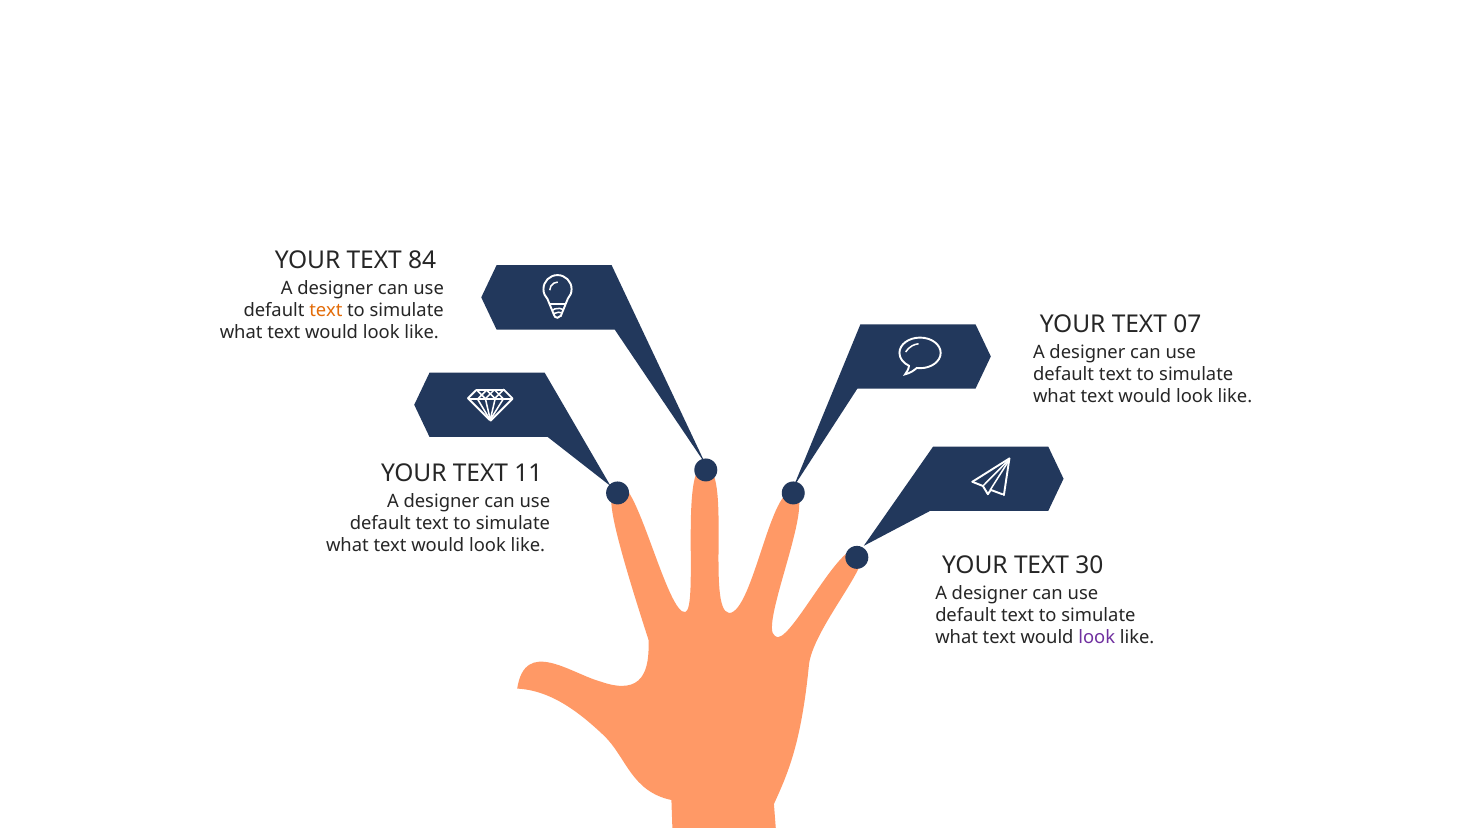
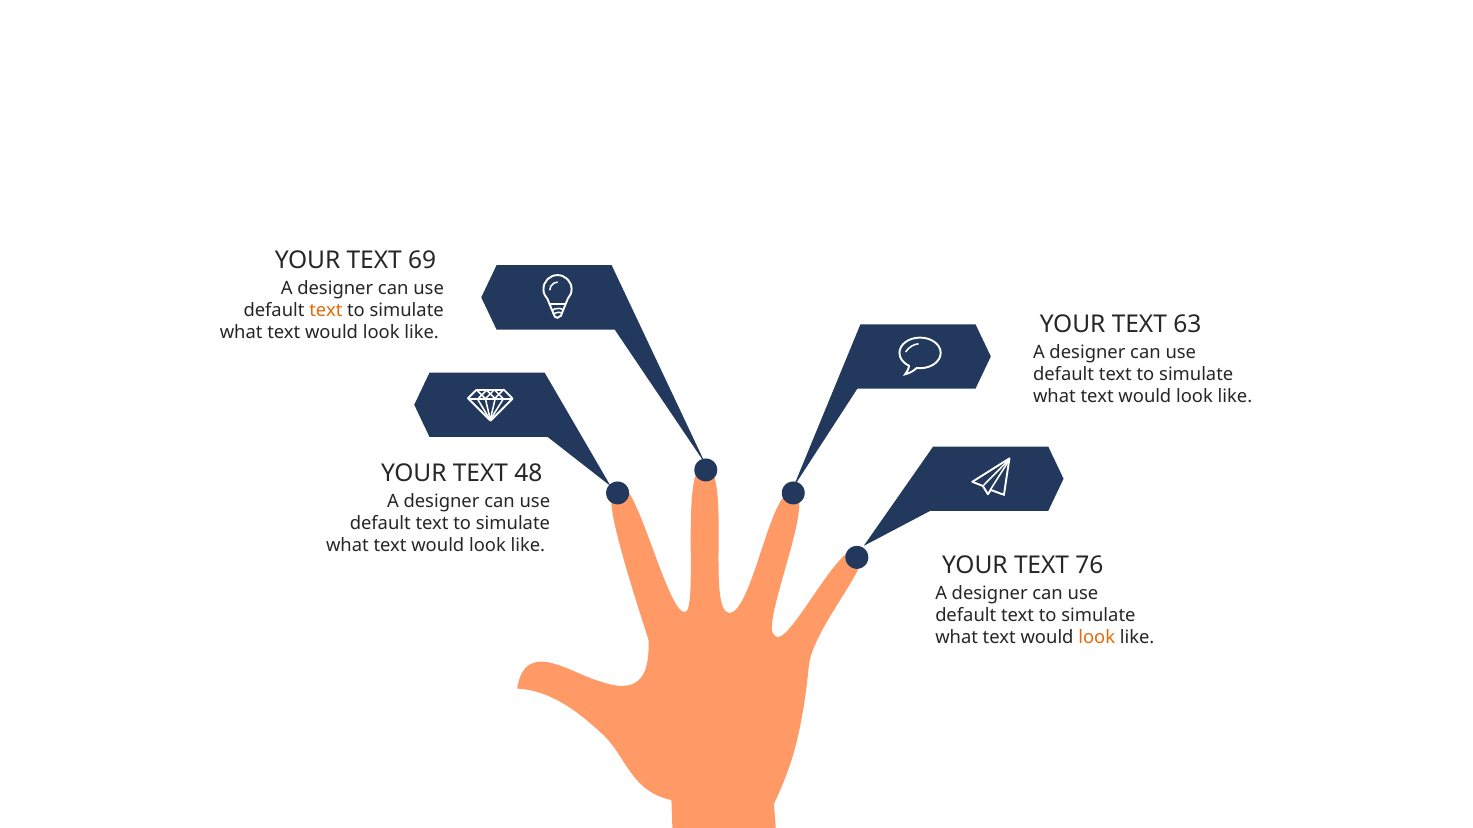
84: 84 -> 69
07: 07 -> 63
11: 11 -> 48
30: 30 -> 76
look at (1097, 638) colour: purple -> orange
